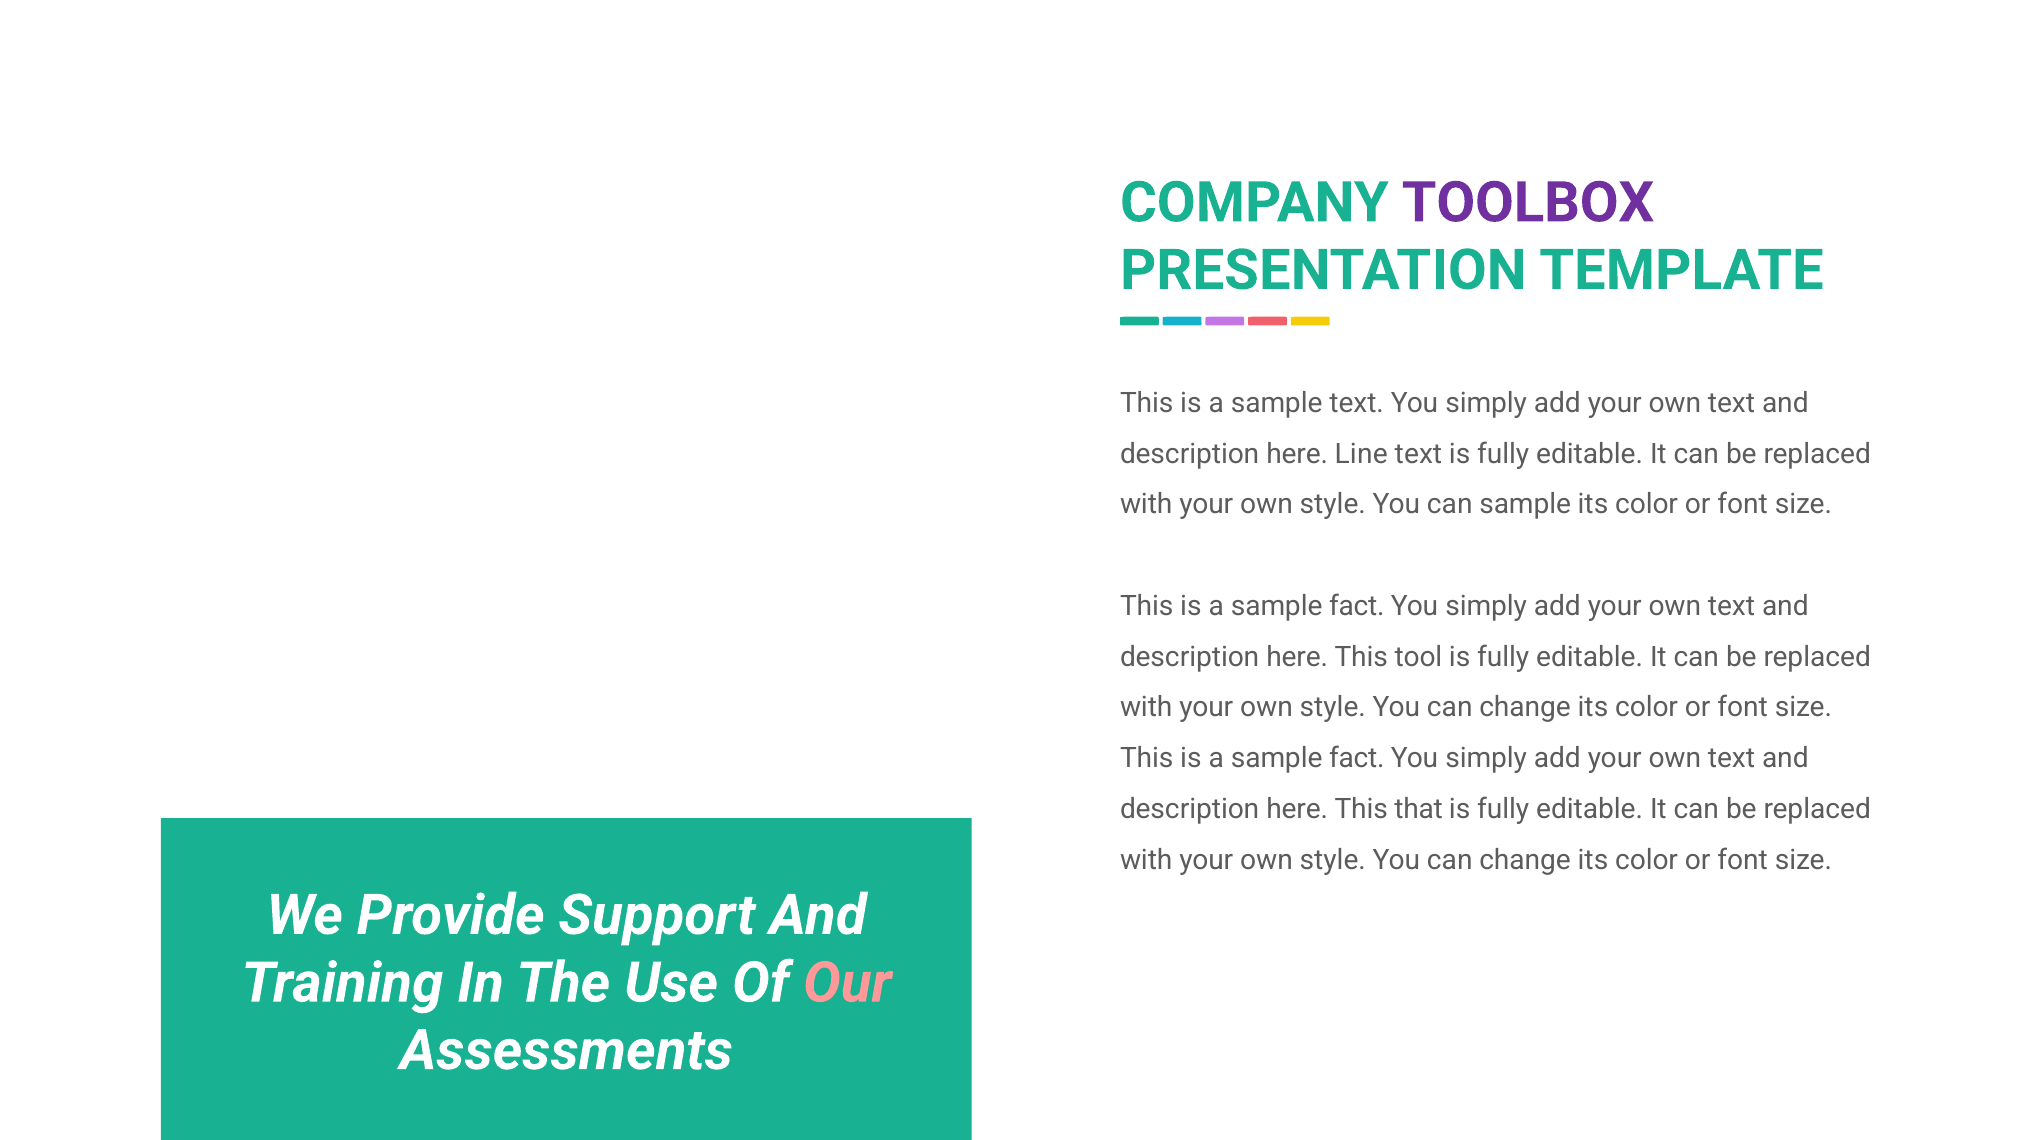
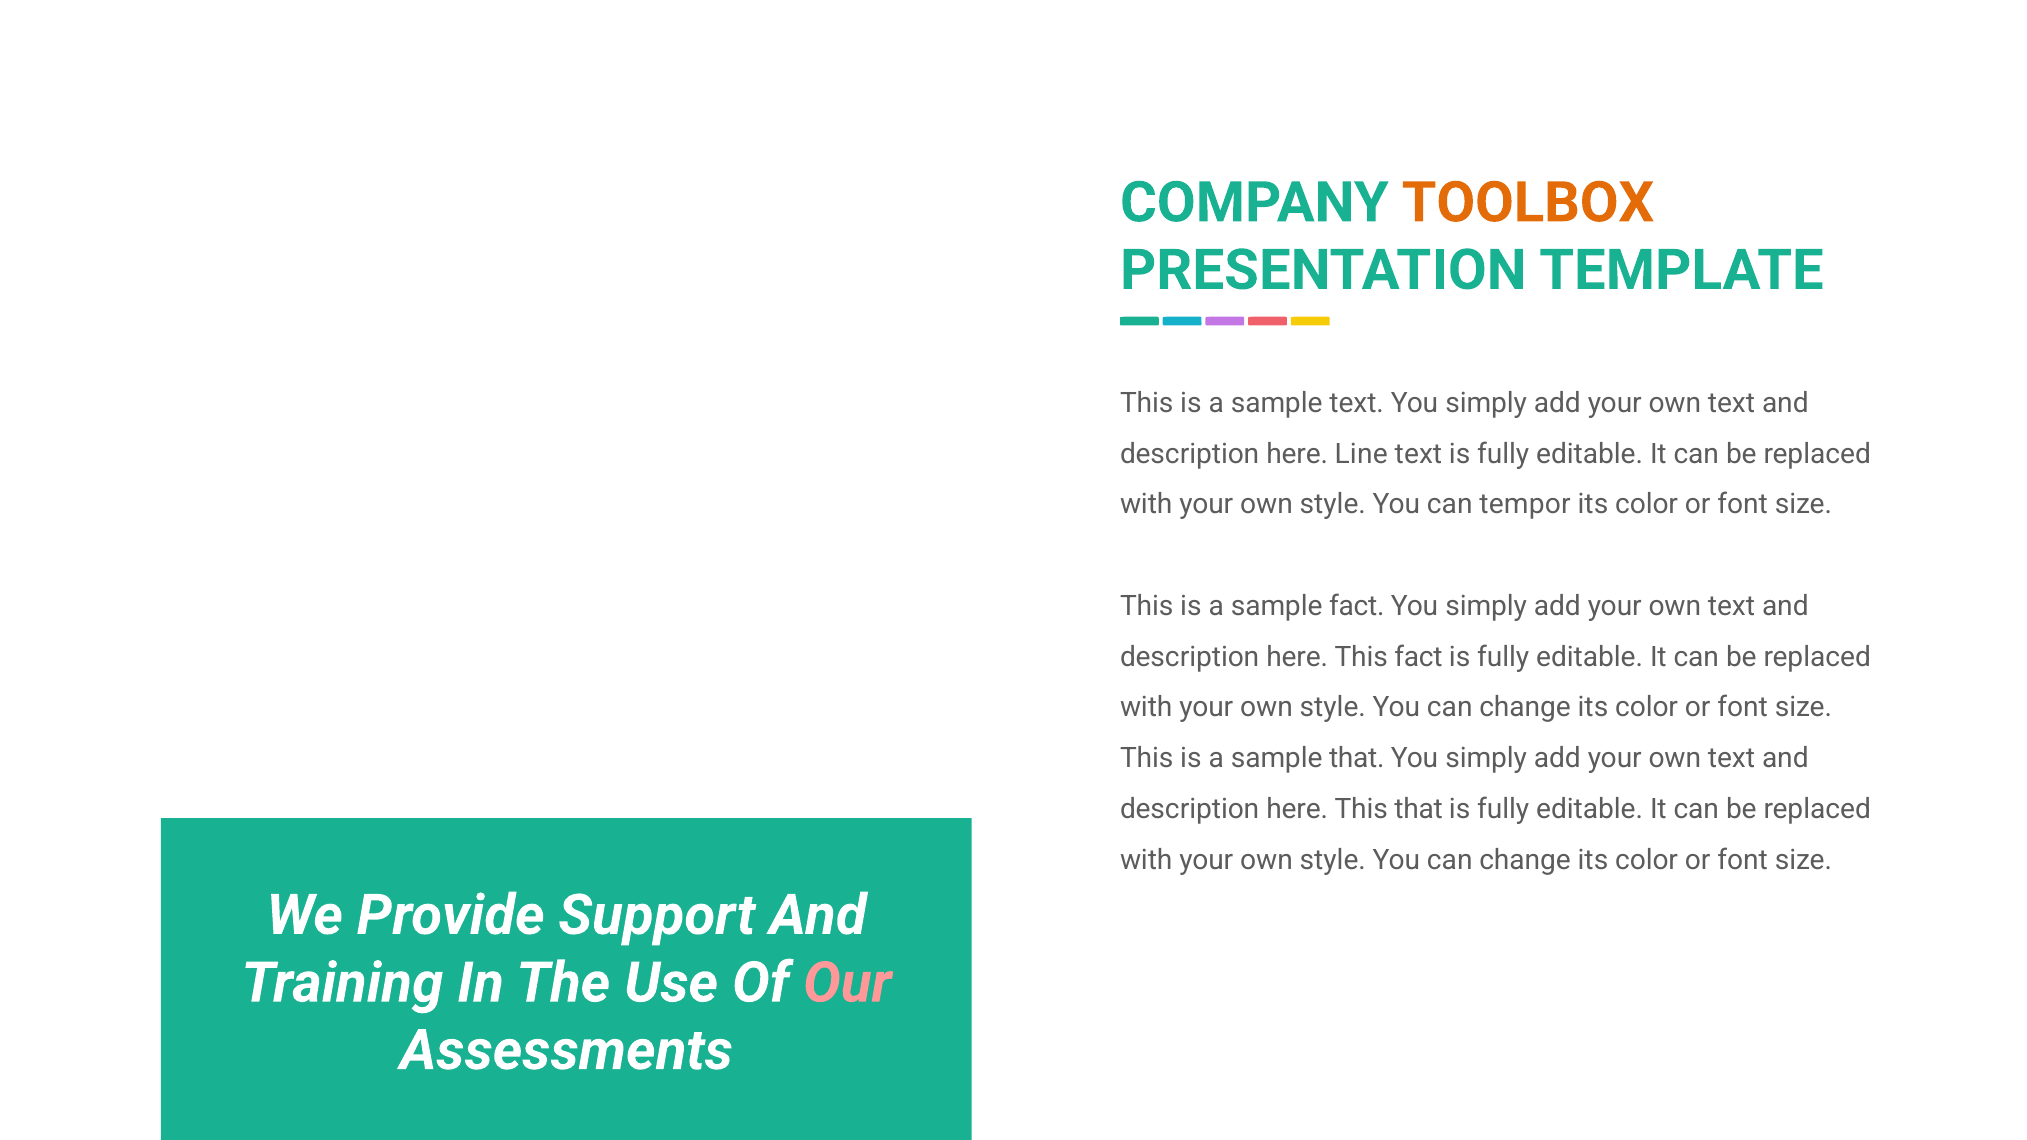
TOOLBOX colour: purple -> orange
can sample: sample -> tempor
This tool: tool -> fact
fact at (1357, 758): fact -> that
